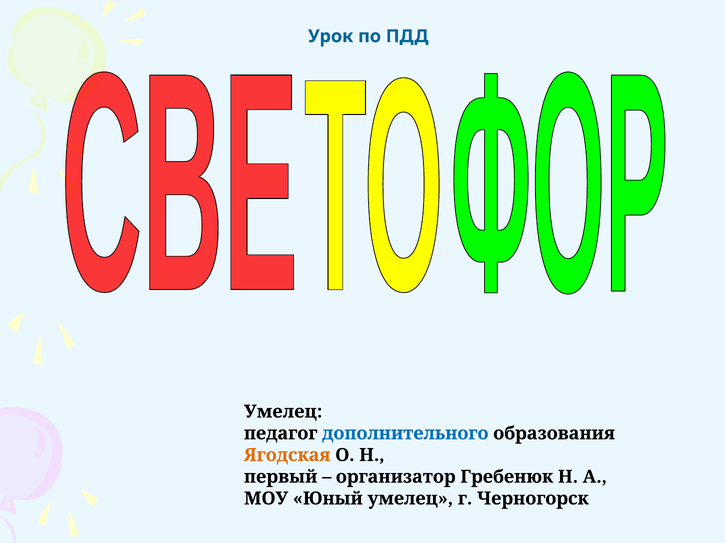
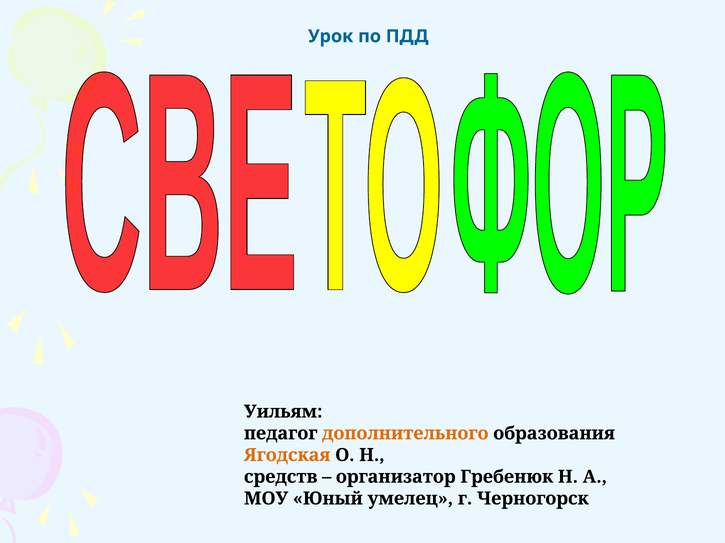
Умелец at (283, 412): Умелец -> Уильям
дополнительного colour: blue -> orange
первый: первый -> средств
